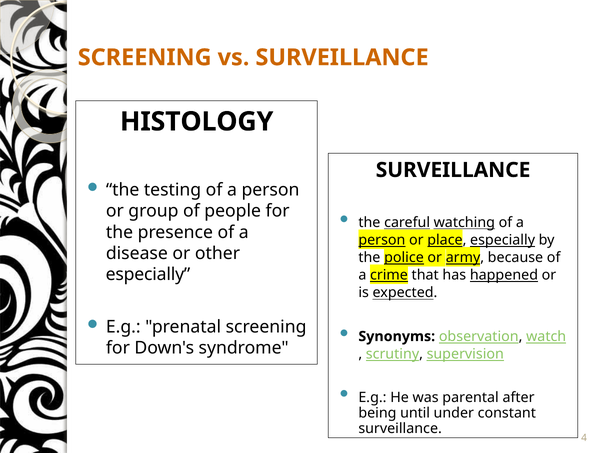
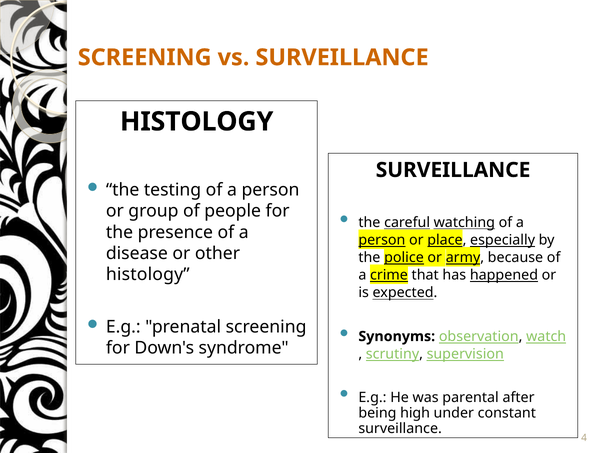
especially at (148, 274): especially -> histology
until: until -> high
